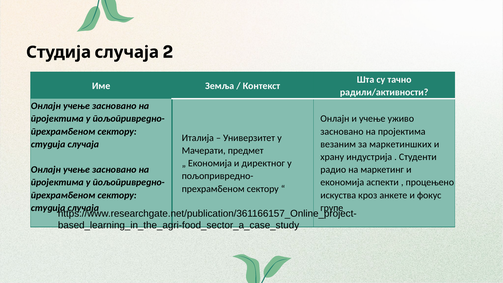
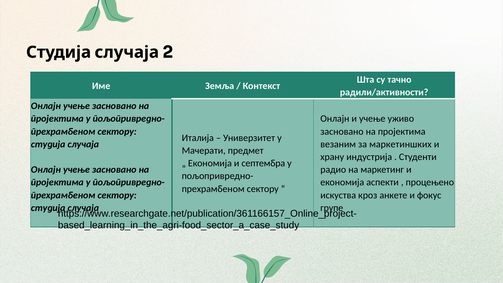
директног: директног -> септембра
